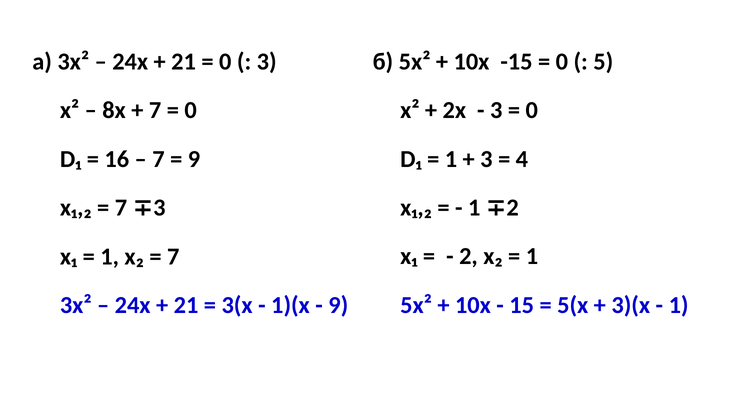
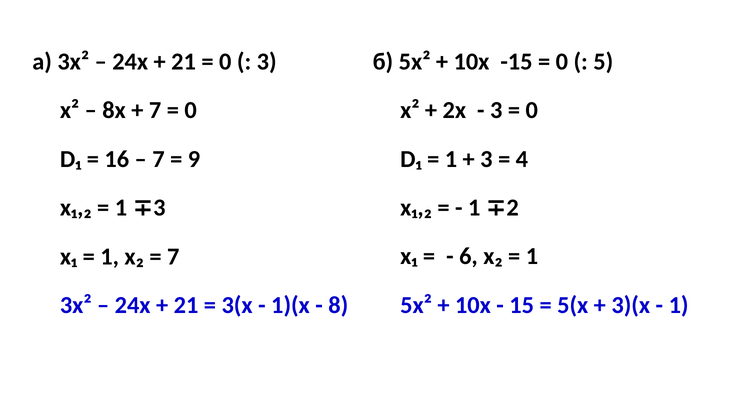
7 at (121, 208): 7 -> 1
2: 2 -> 6
9 at (338, 305): 9 -> 8
